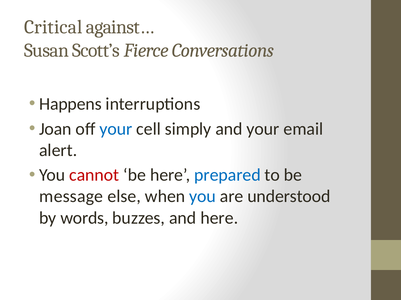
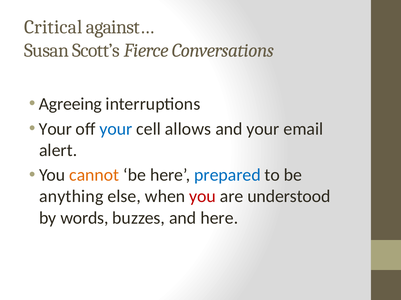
Happens: Happens -> Agreeing
Joan at (55, 129): Joan -> Your
simply: simply -> allows
cannot colour: red -> orange
message: message -> anything
you at (203, 197) colour: blue -> red
